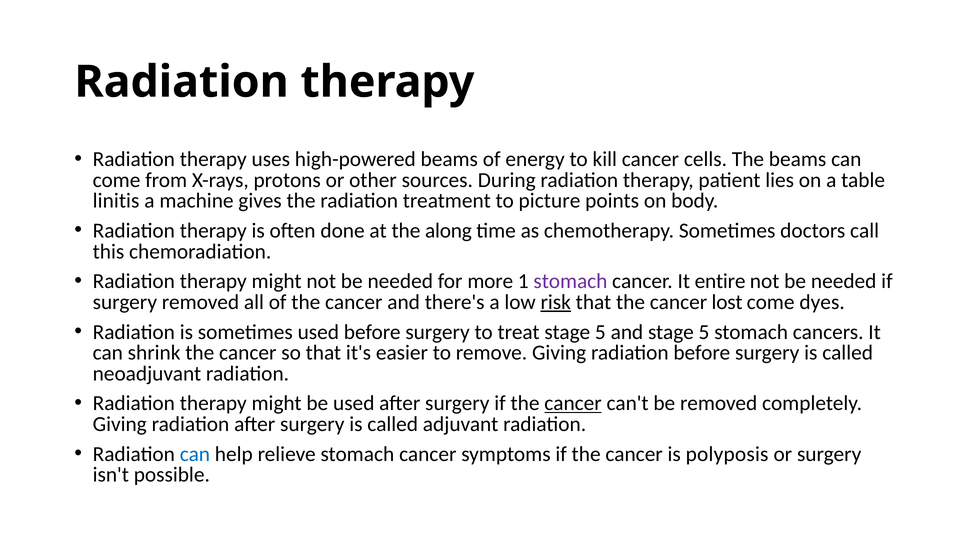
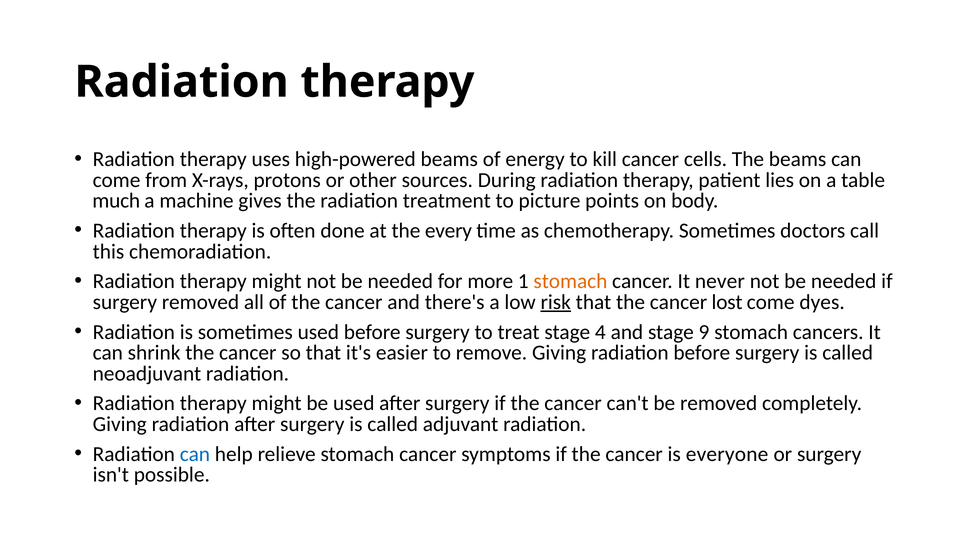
linitis: linitis -> much
along: along -> every
stomach at (570, 281) colour: purple -> orange
entire: entire -> never
treat stage 5: 5 -> 4
and stage 5: 5 -> 9
cancer at (573, 403) underline: present -> none
polyposis: polyposis -> everyone
